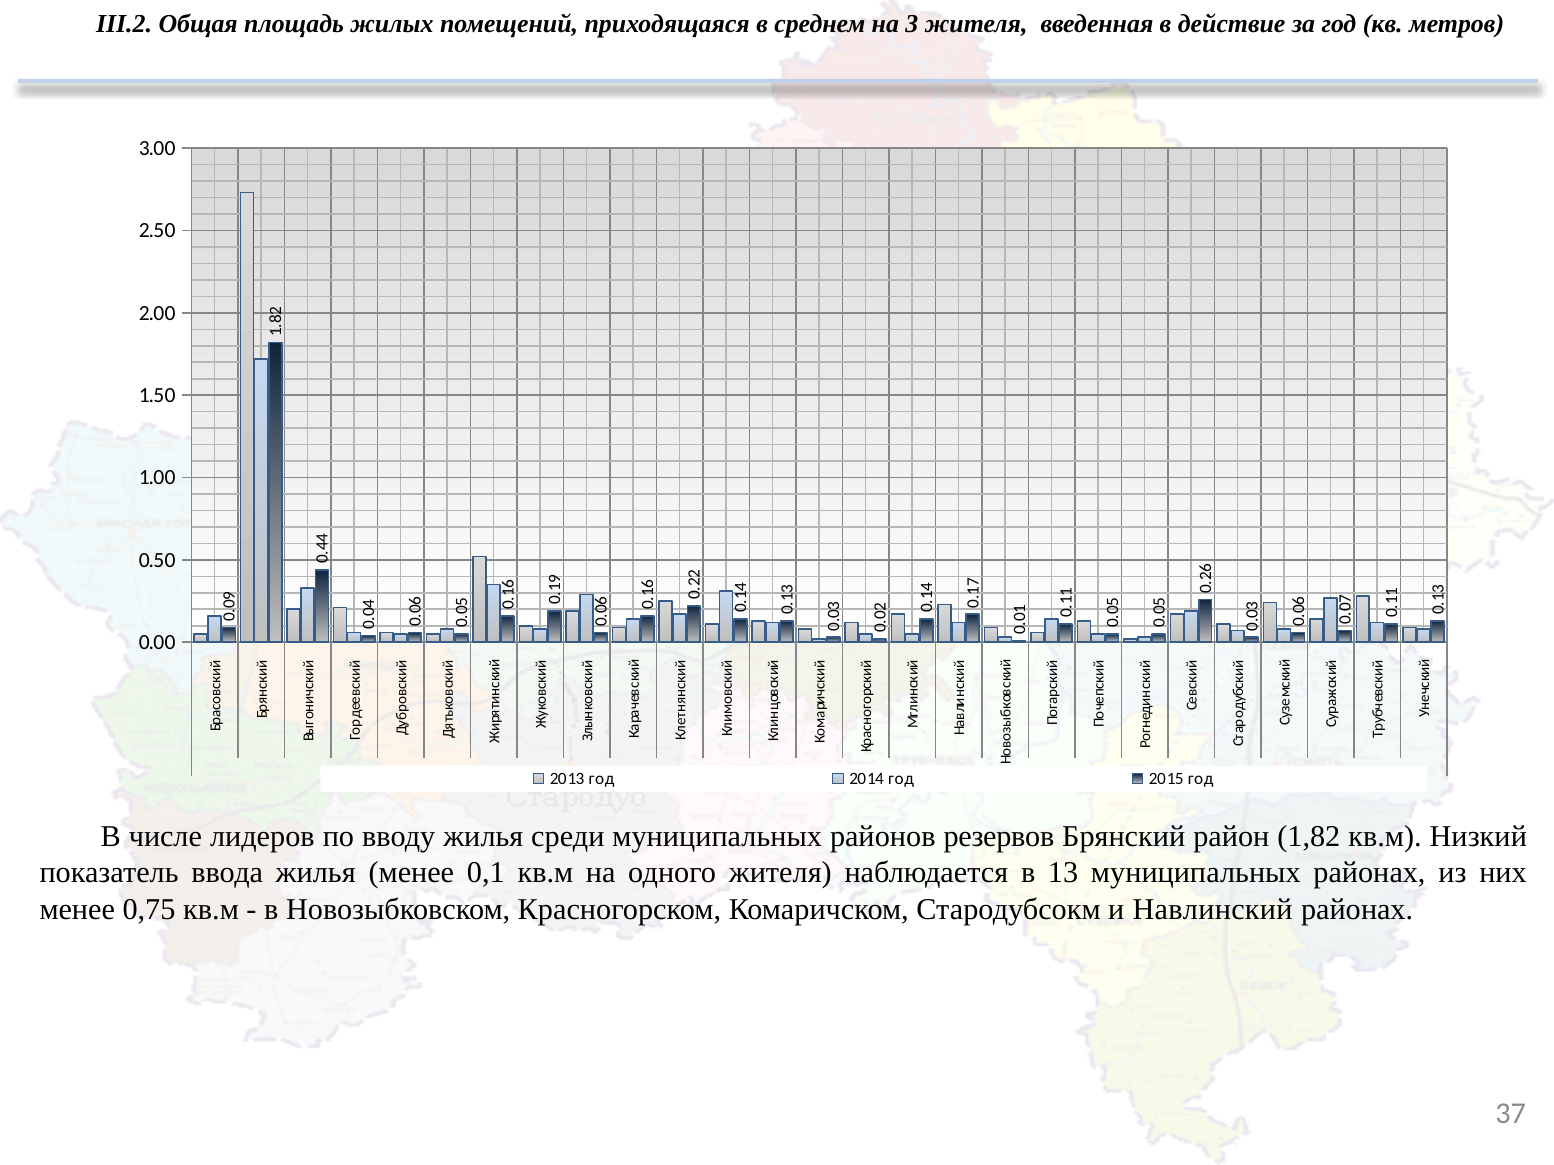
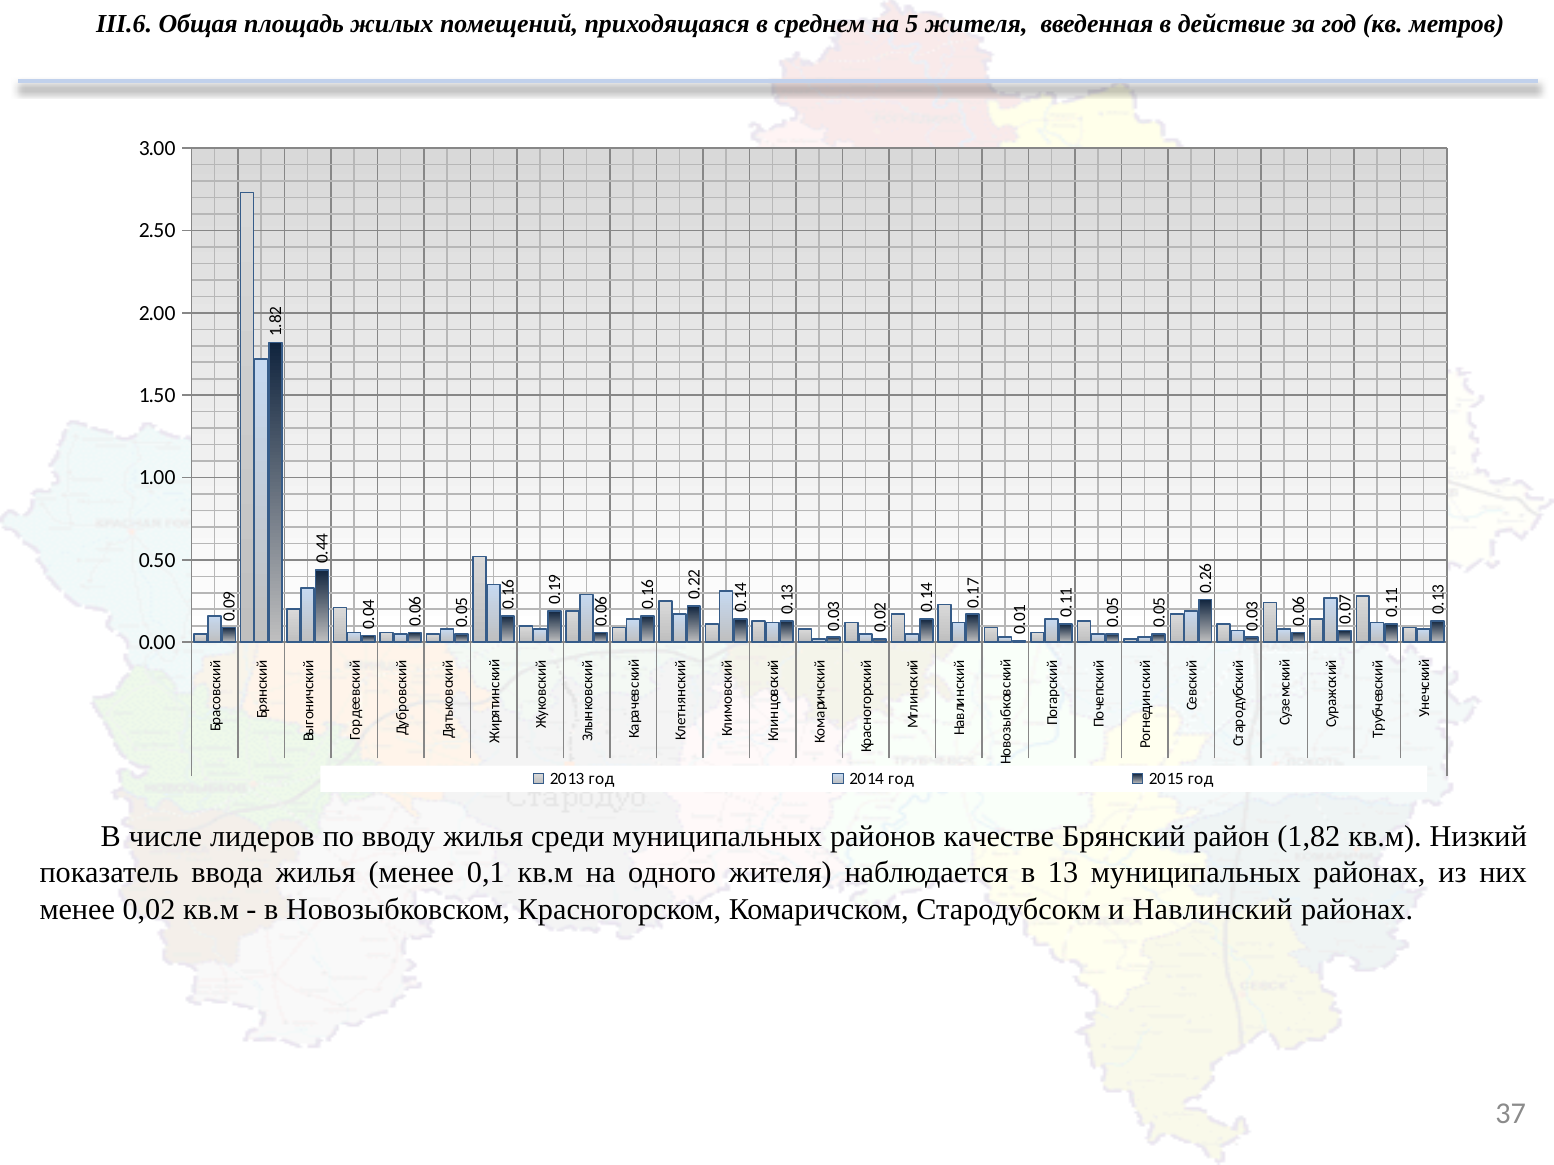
III.2: III.2 -> III.6
на 3: 3 -> 5
резервов: резервов -> качестве
0,75: 0,75 -> 0,02
